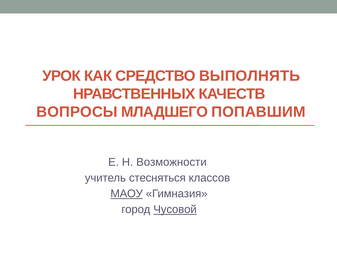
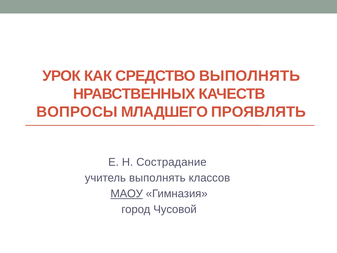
ПОПАВШИМ: ПОПАВШИМ -> ПРОЯВЛЯТЬ
Возможности: Возможности -> Сострадание
учитель стесняться: стесняться -> выполнять
Чусовой underline: present -> none
